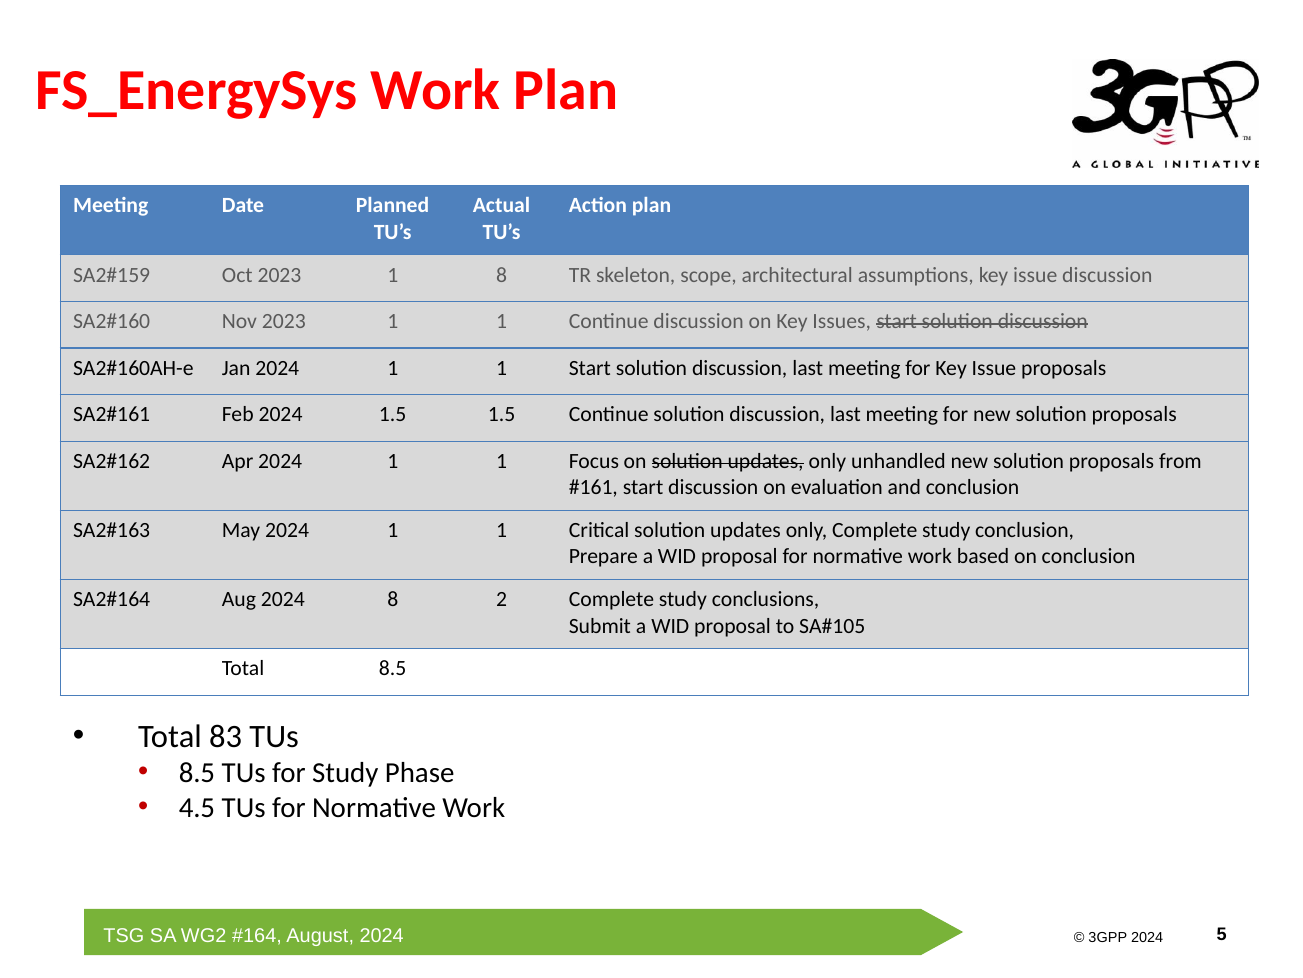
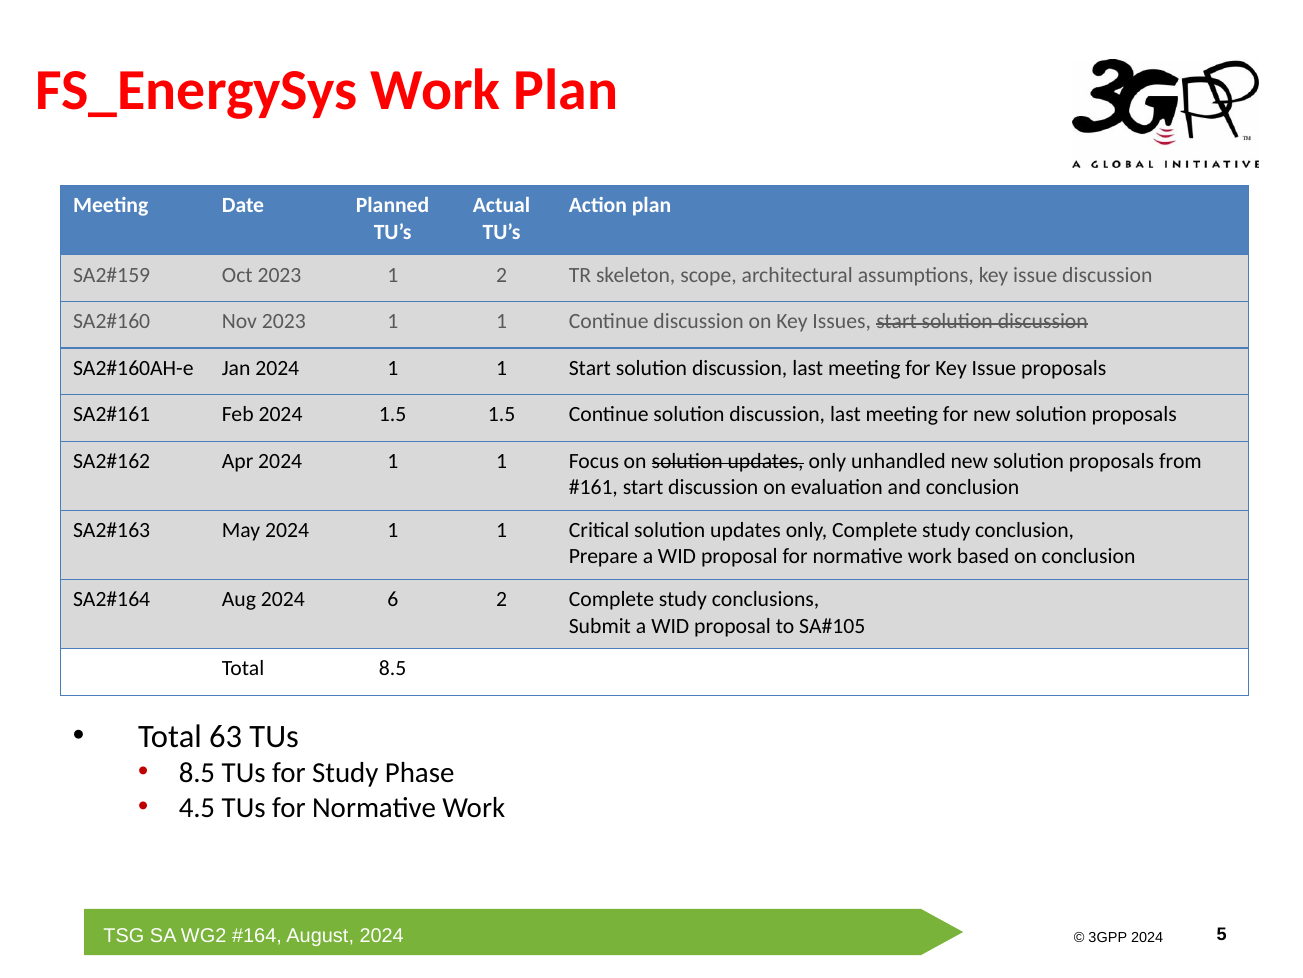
1 8: 8 -> 2
2024 8: 8 -> 6
83: 83 -> 63
